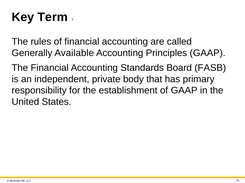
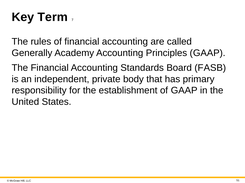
Available: Available -> Academy
